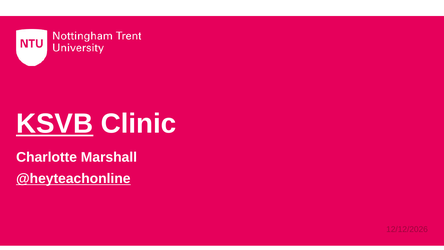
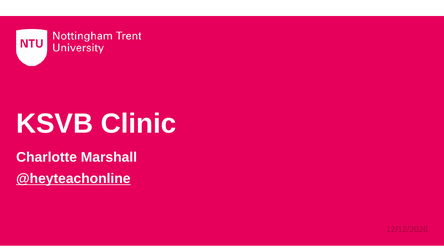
KSVB underline: present -> none
